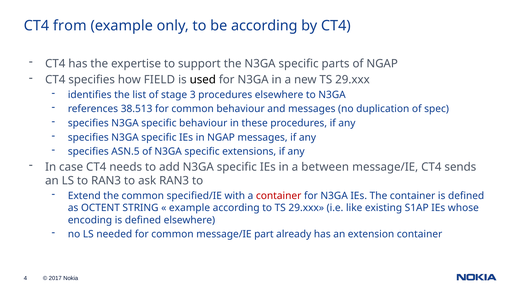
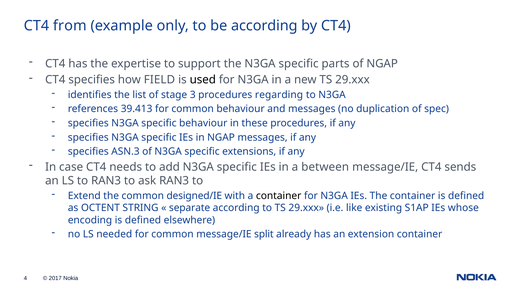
procedures elsewhere: elsewhere -> regarding
38.513: 38.513 -> 39.413
ASN.5: ASN.5 -> ASN.3
specified/IE: specified/IE -> designed/IE
container at (279, 195) colour: red -> black
example at (190, 208): example -> separate
part: part -> split
